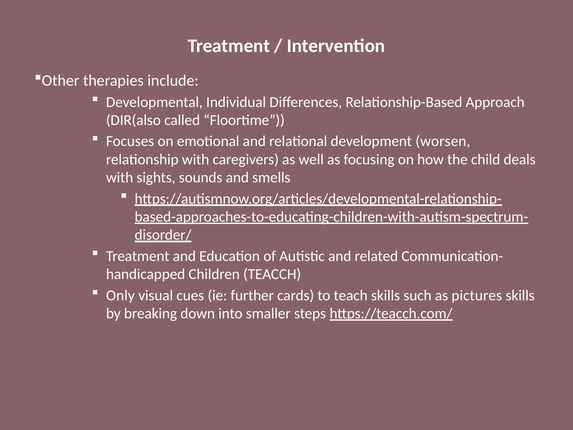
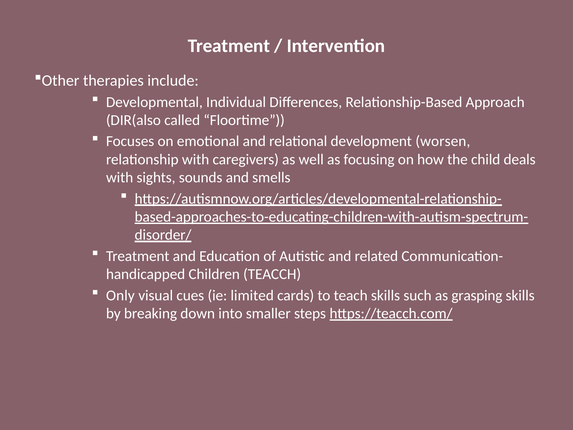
further: further -> limited
pictures: pictures -> grasping
